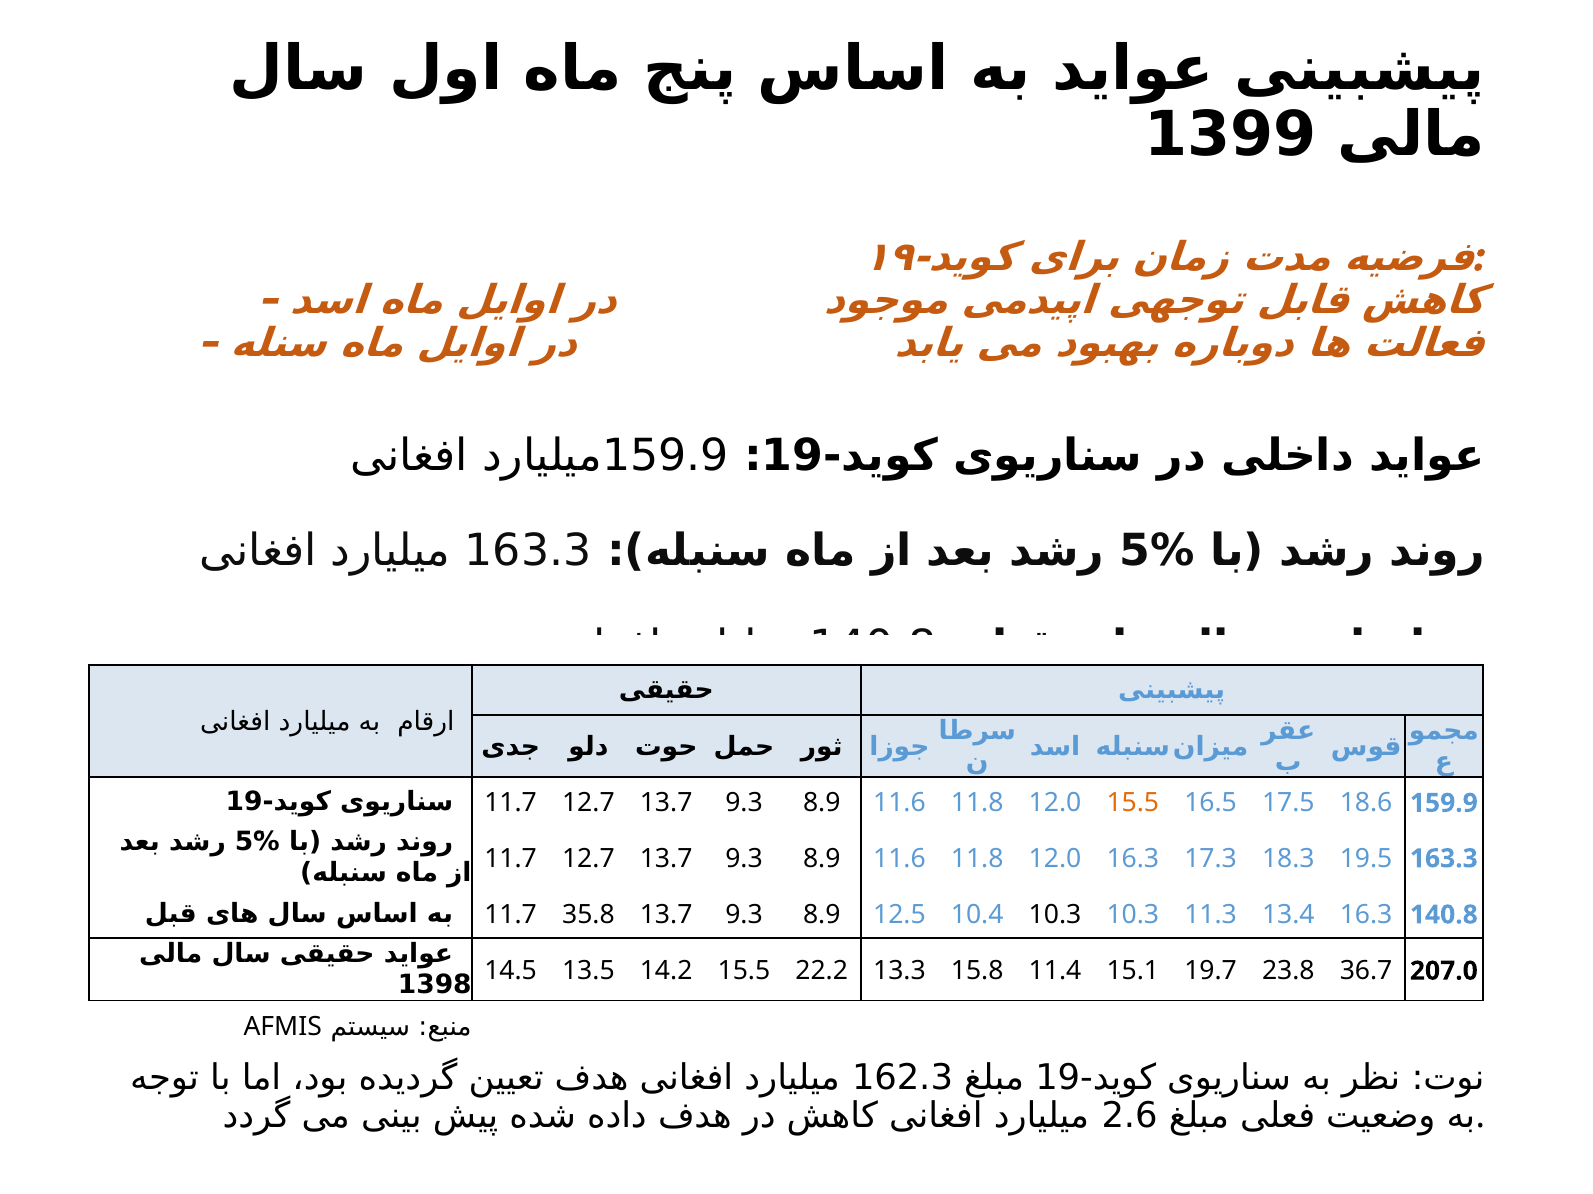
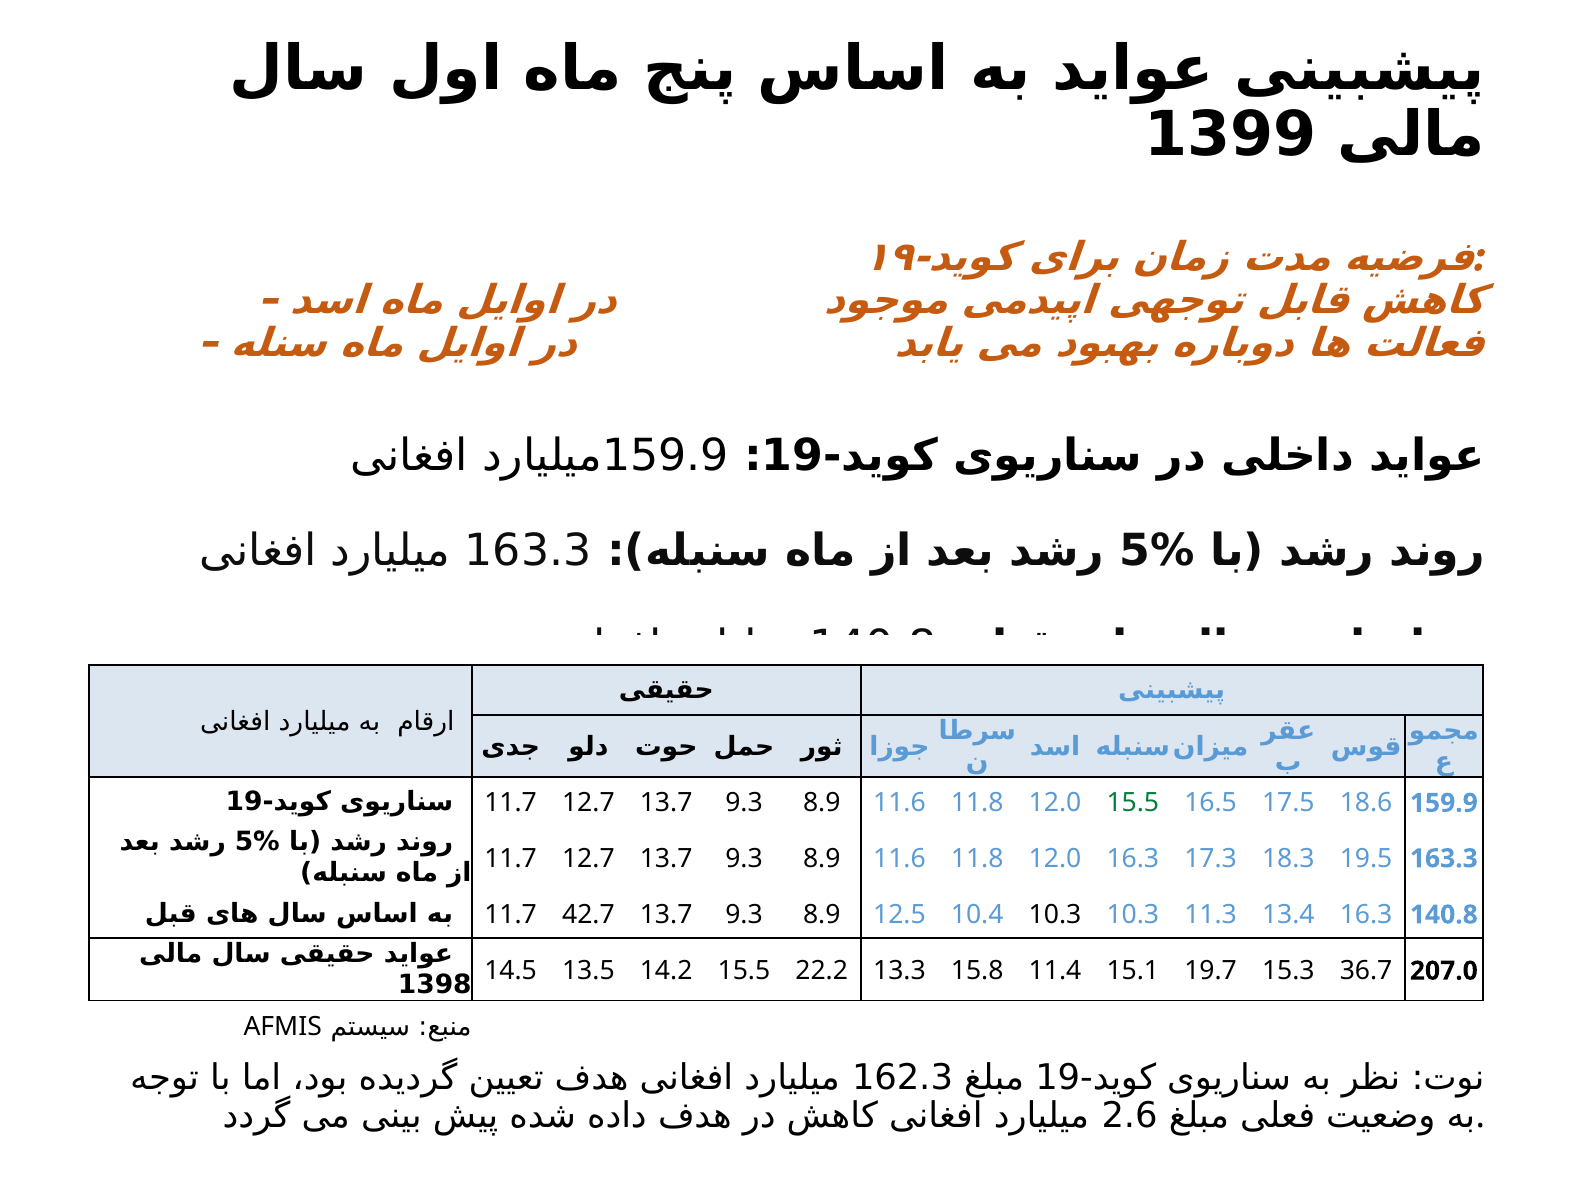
15.5 at (1133, 804) colour: orange -> green
35.8: 35.8 -> 42.7
23.8: 23.8 -> 15.3
